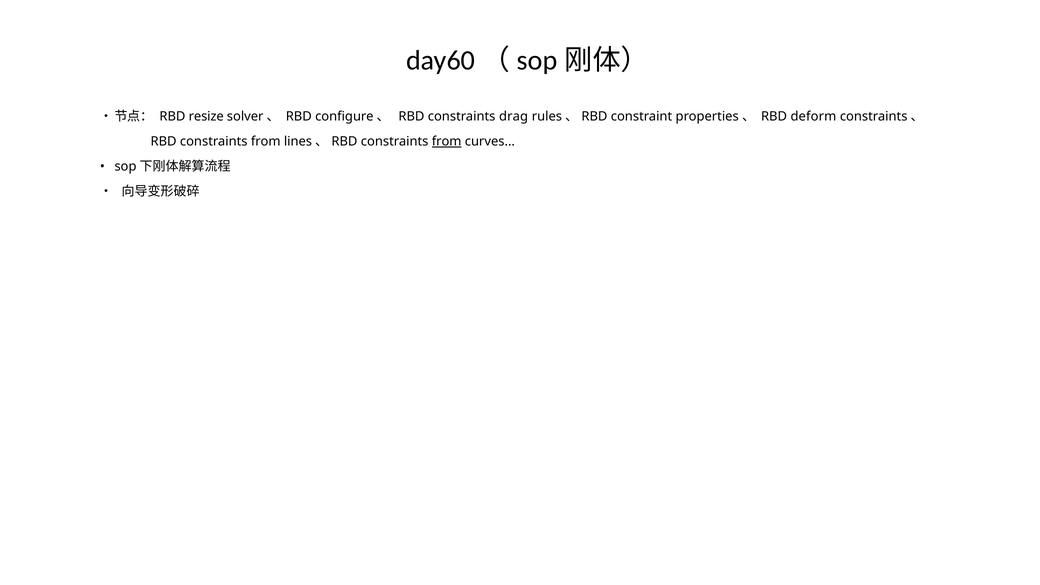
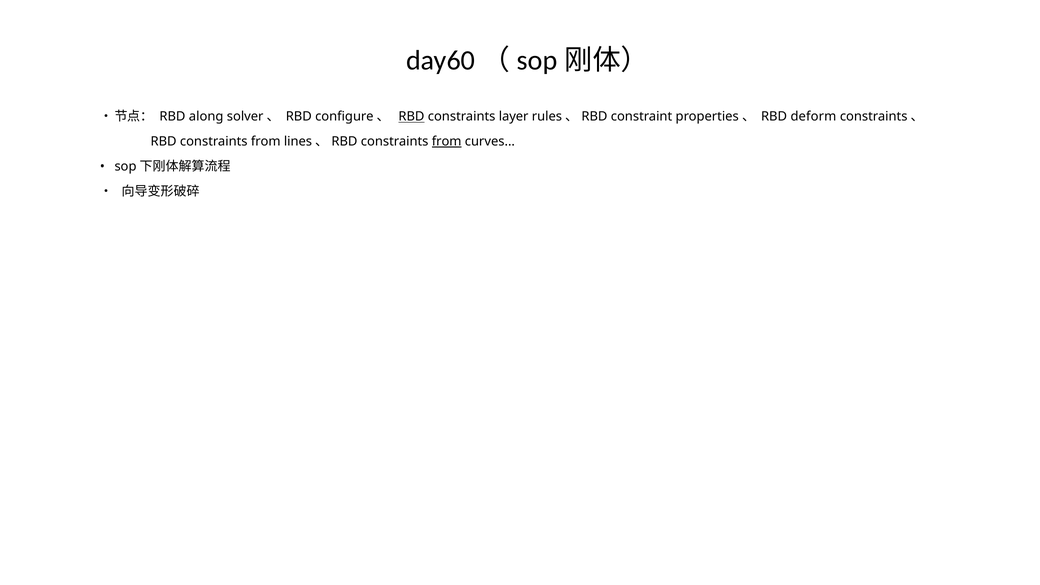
resize: resize -> along
RBD at (411, 117) underline: none -> present
drag: drag -> layer
